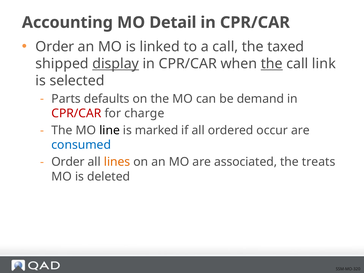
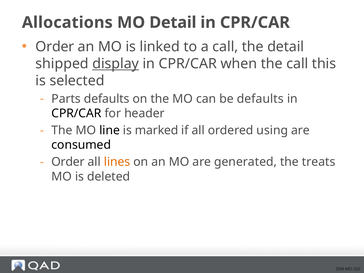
Accounting: Accounting -> Allocations
the taxed: taxed -> detail
the at (272, 64) underline: present -> none
link: link -> this
be demand: demand -> defaults
CPR/CAR at (76, 113) colour: red -> black
charge: charge -> header
occur: occur -> using
consumed colour: blue -> black
associated: associated -> generated
